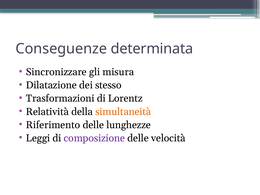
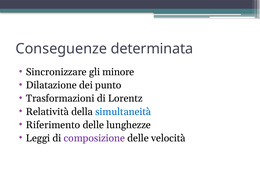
misura: misura -> minore
stesso: stesso -> punto
simultaneità colour: orange -> blue
